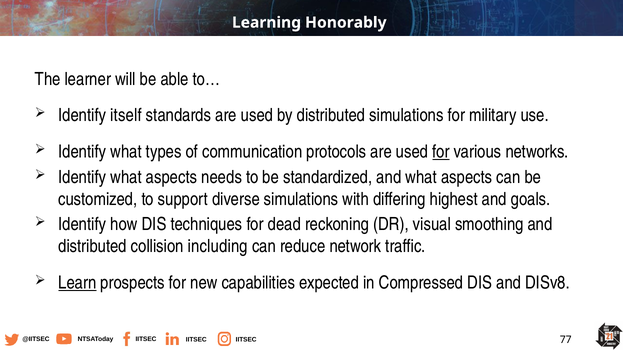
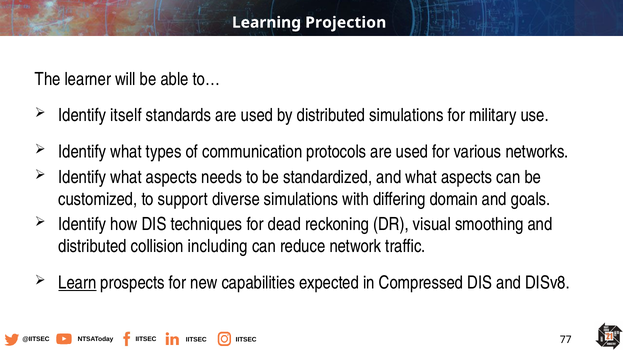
Honorably: Honorably -> Projection
for at (441, 152) underline: present -> none
highest: highest -> domain
